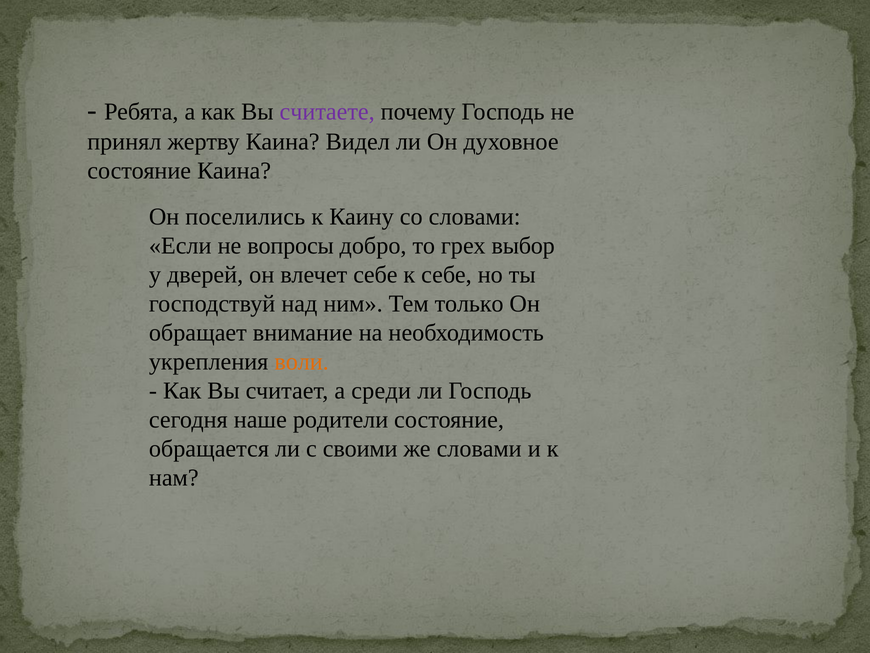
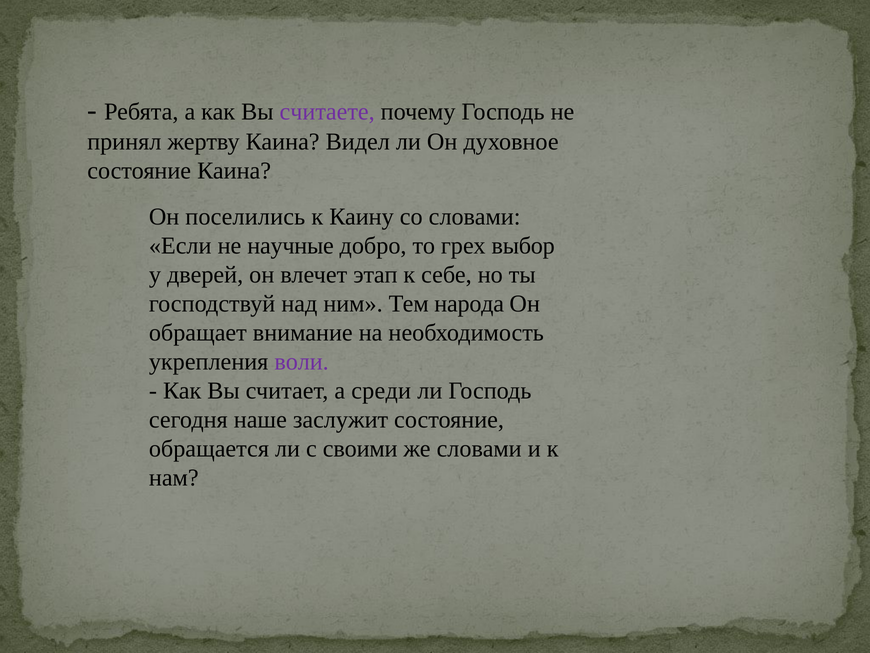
вопросы: вопросы -> научные
влечет себе: себе -> этап
только: только -> народа
воли colour: orange -> purple
родители: родители -> заслужит
